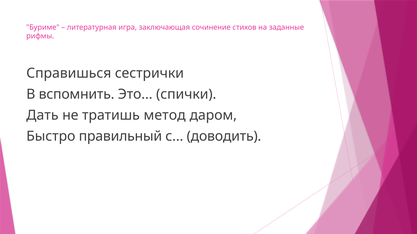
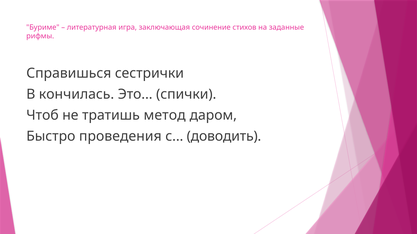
вспомнить: вспомнить -> кончилась
Дать: Дать -> Чтоб
правильный: правильный -> проведения
